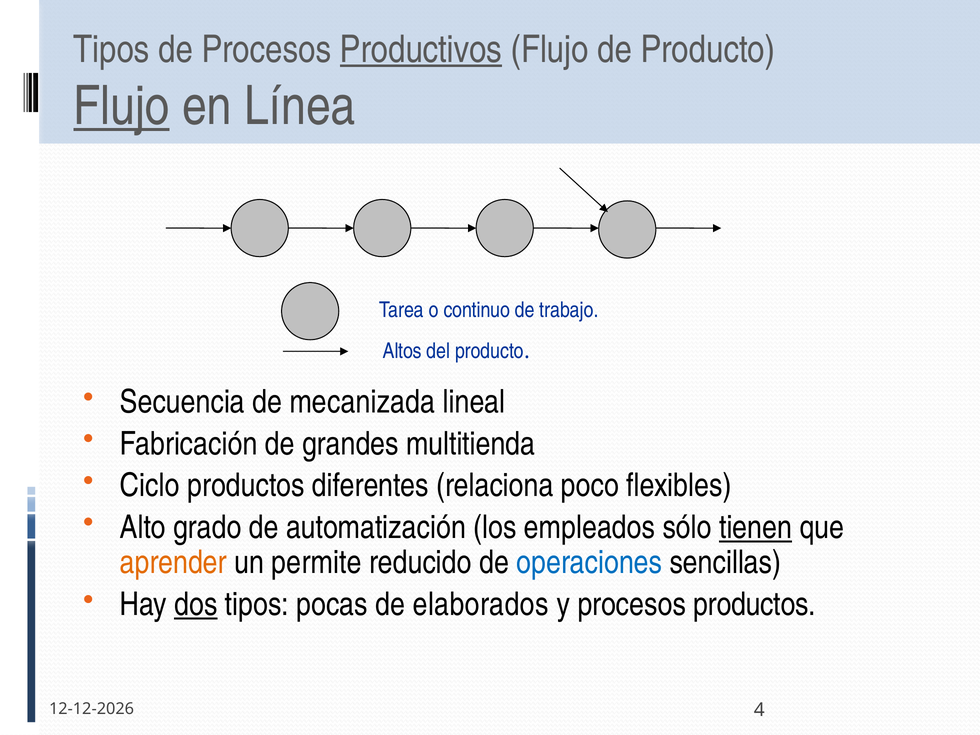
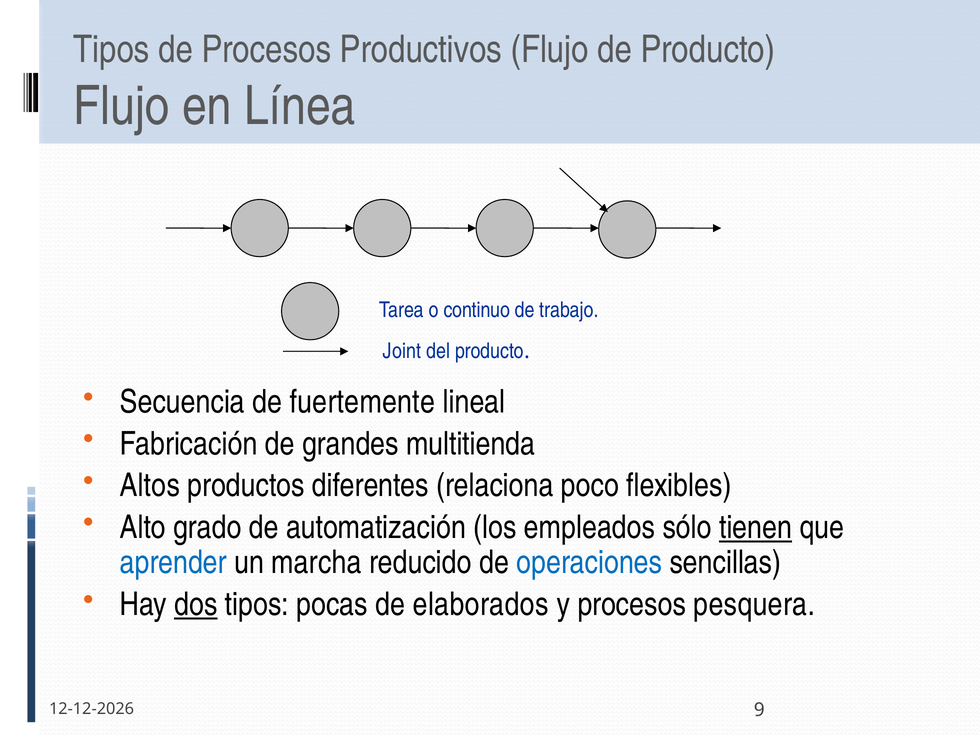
Productivos underline: present -> none
Flujo at (122, 106) underline: present -> none
Altos: Altos -> Joint
mecanizada: mecanizada -> fuertemente
Ciclo: Ciclo -> Altos
aprender colour: orange -> blue
permite: permite -> marcha
procesos productos: productos -> pesquera
4: 4 -> 9
